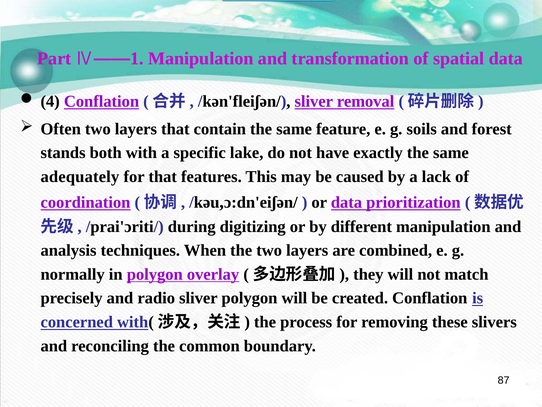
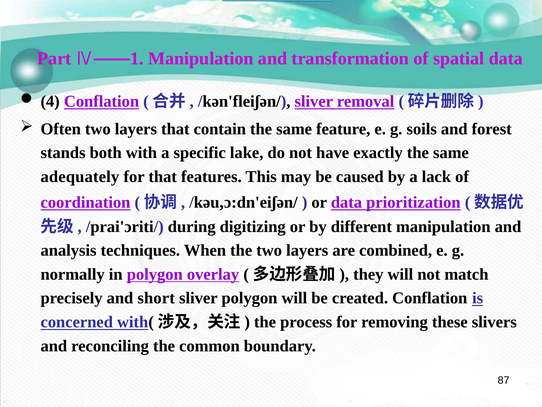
radio: radio -> short
